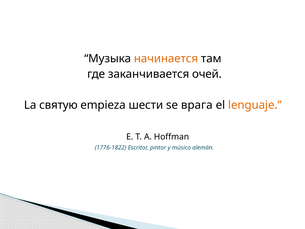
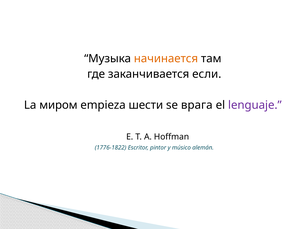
очей: очей -> если
святую: святую -> миром
lenguaje colour: orange -> purple
